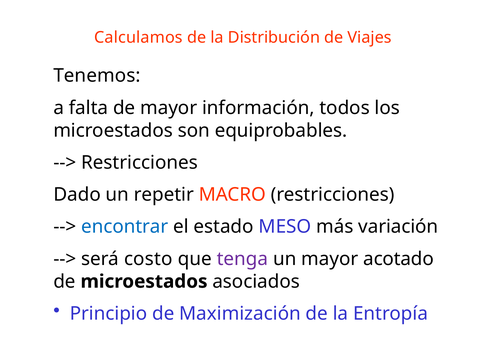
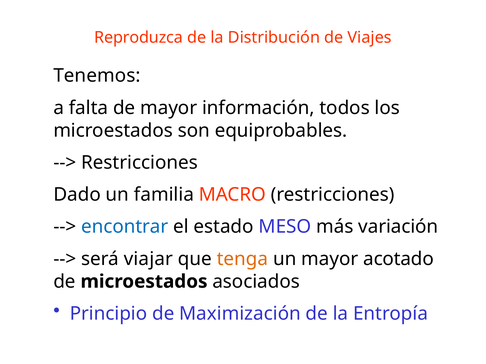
Calculamos: Calculamos -> Reproduzca
repetir: repetir -> familia
costo: costo -> viajar
tenga colour: purple -> orange
